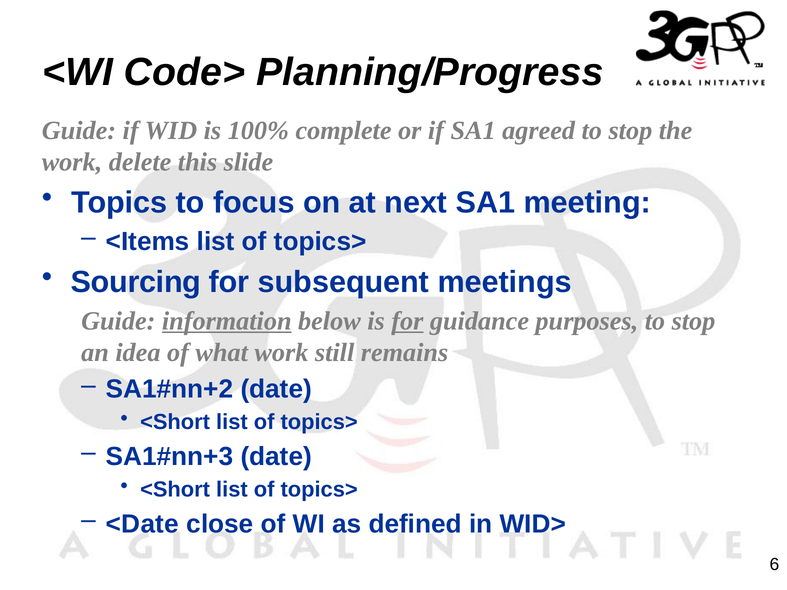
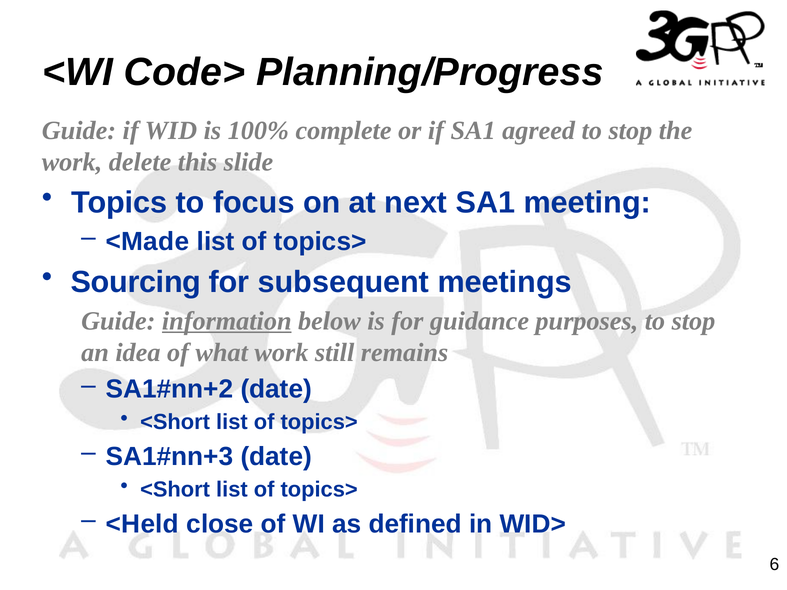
<Items: <Items -> <Made
for at (407, 321) underline: present -> none
<Date: <Date -> <Held
